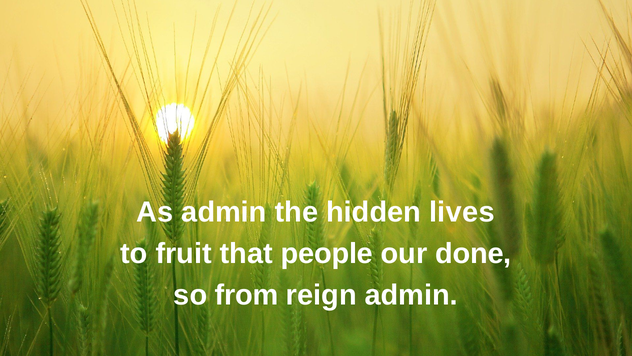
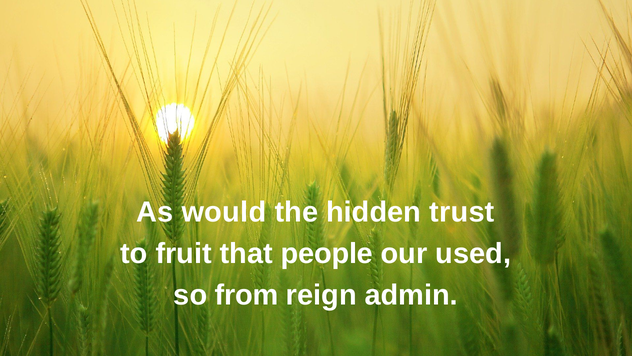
As admin: admin -> would
lives: lives -> trust
done: done -> used
